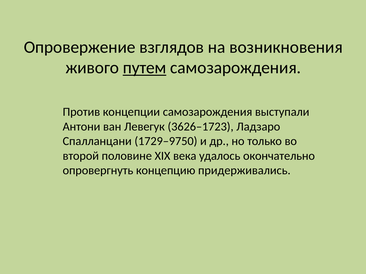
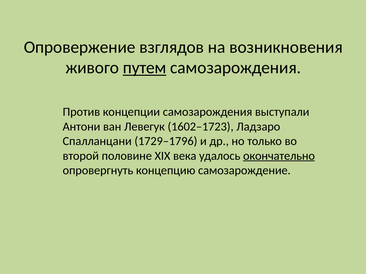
3626–1723: 3626–1723 -> 1602–1723
1729–9750: 1729–9750 -> 1729–1796
окончательно underline: none -> present
придерживались: придерживались -> самозарождение
